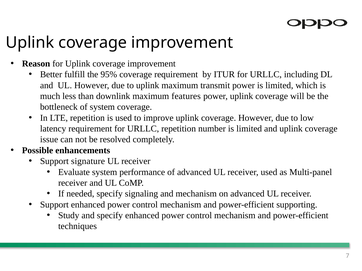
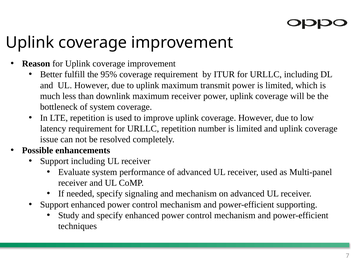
maximum features: features -> receiver
Support signature: signature -> including
